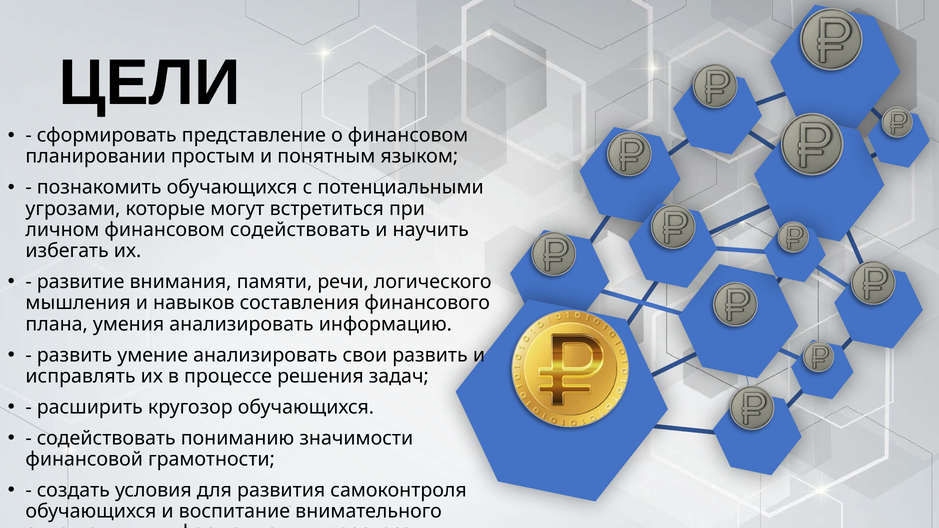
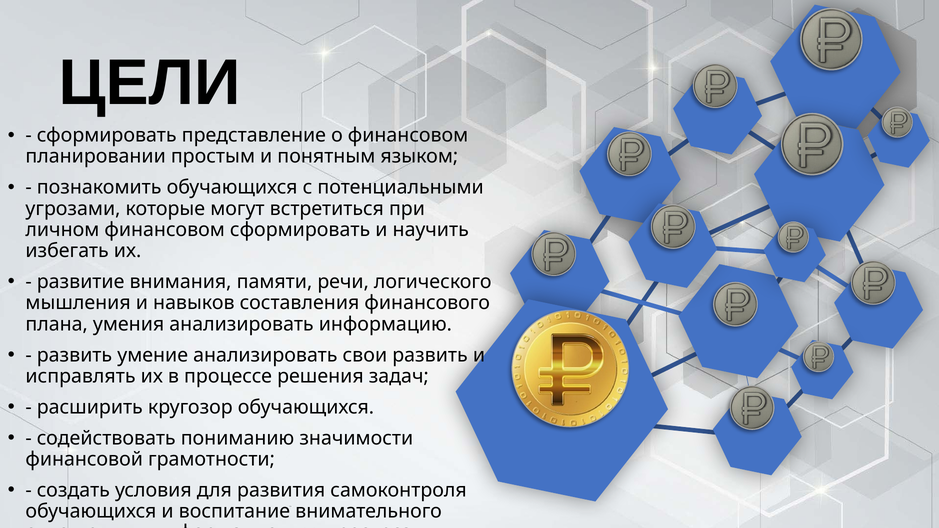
финансовом содействовать: содействовать -> сформировать
